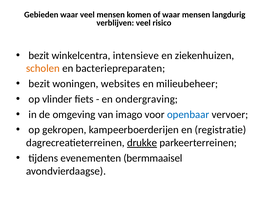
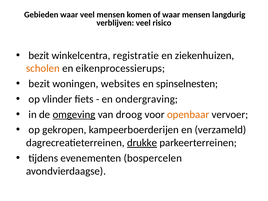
intensieve: intensieve -> registratie
bacteriepreparaten: bacteriepreparaten -> eikenprocessierups
milieubeheer: milieubeheer -> spinselnesten
omgeving underline: none -> present
imago: imago -> droog
openbaar colour: blue -> orange
registratie: registratie -> verzameld
bermmaaisel: bermmaaisel -> bospercelen
